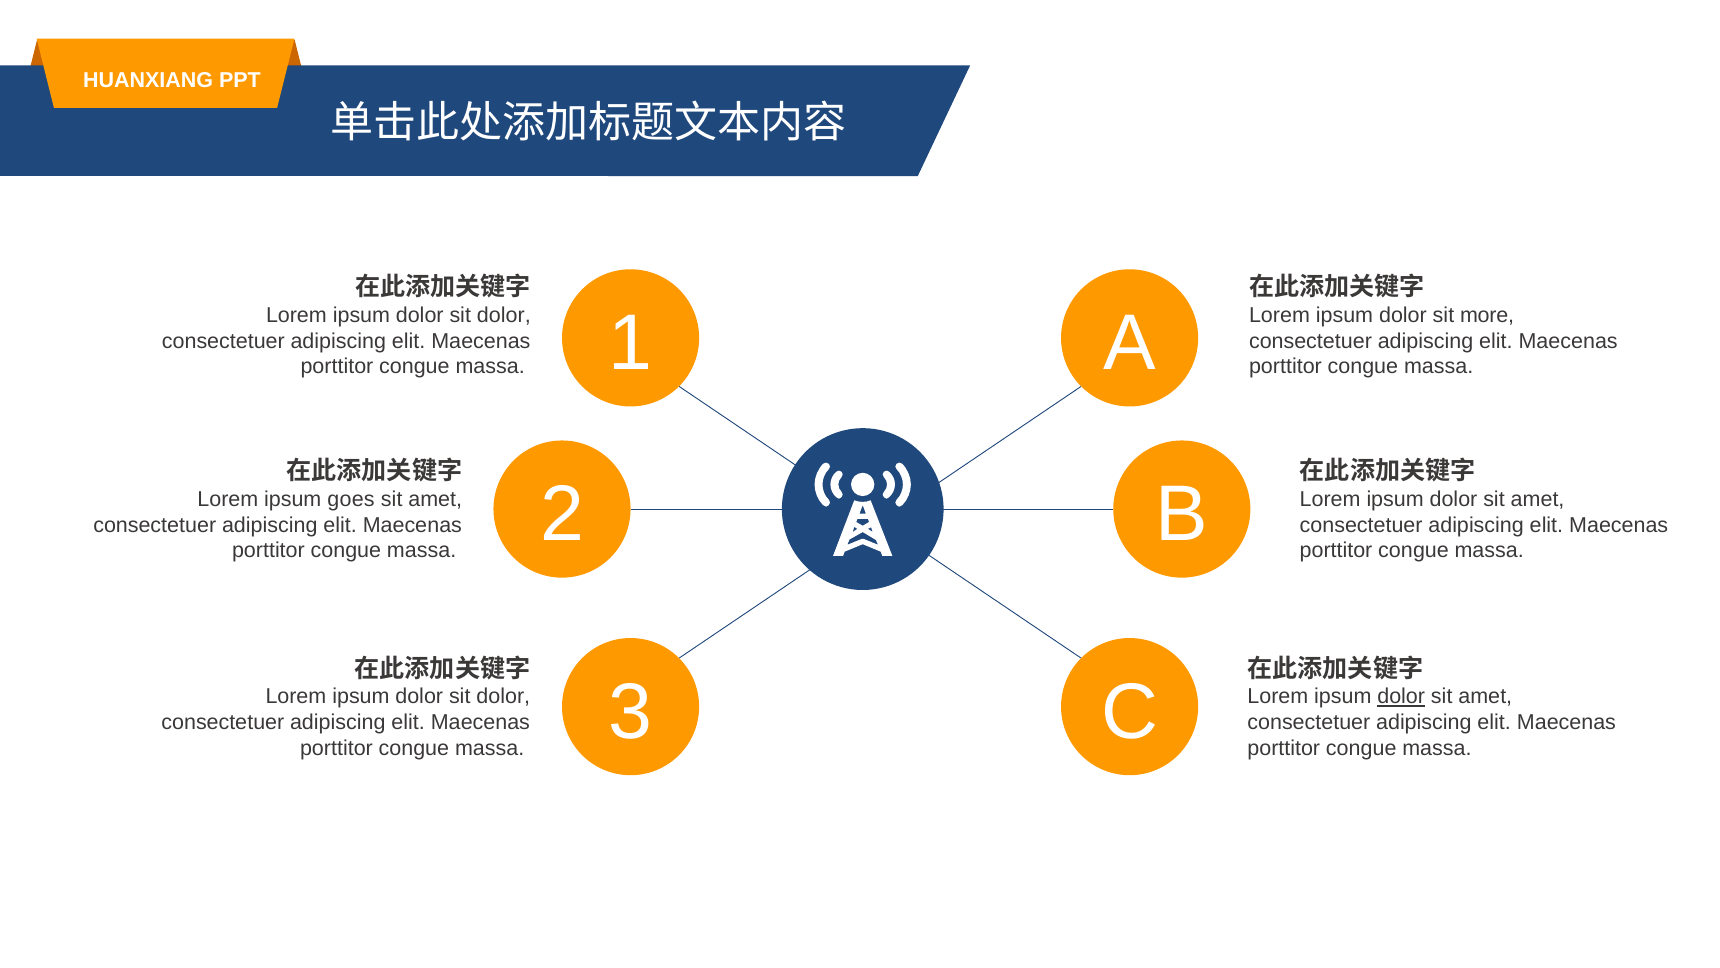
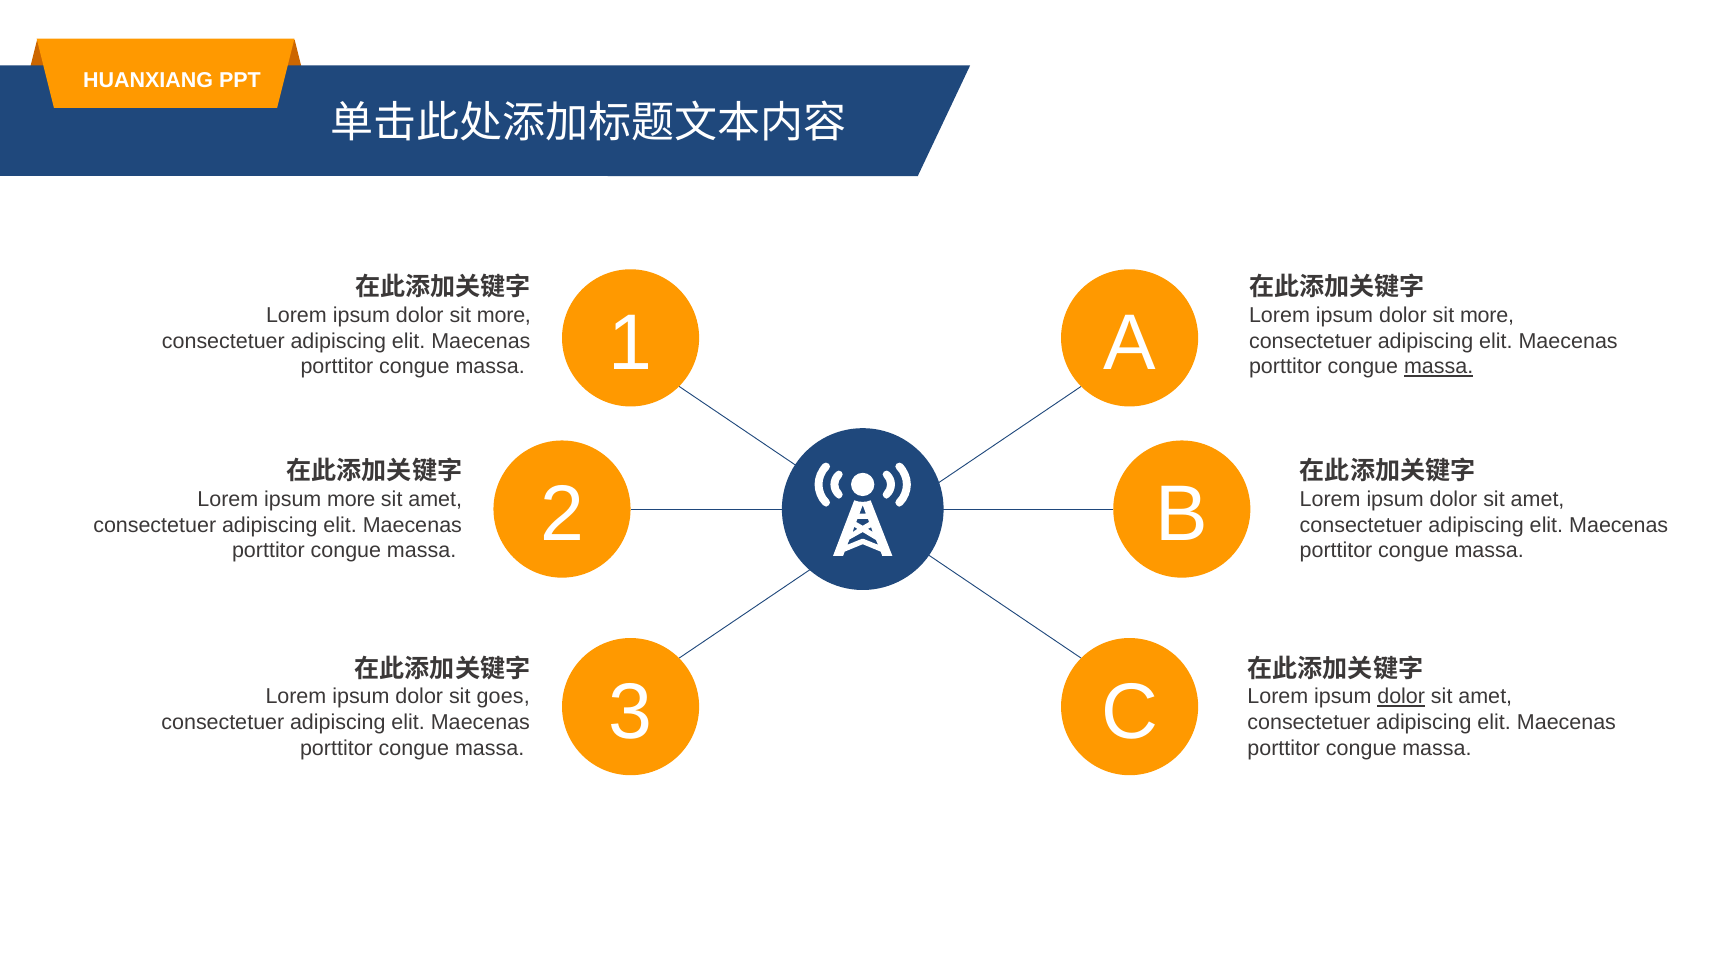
dolor at (504, 315): dolor -> more
massa at (1439, 367) underline: none -> present
ipsum goes: goes -> more
dolor at (503, 696): dolor -> goes
